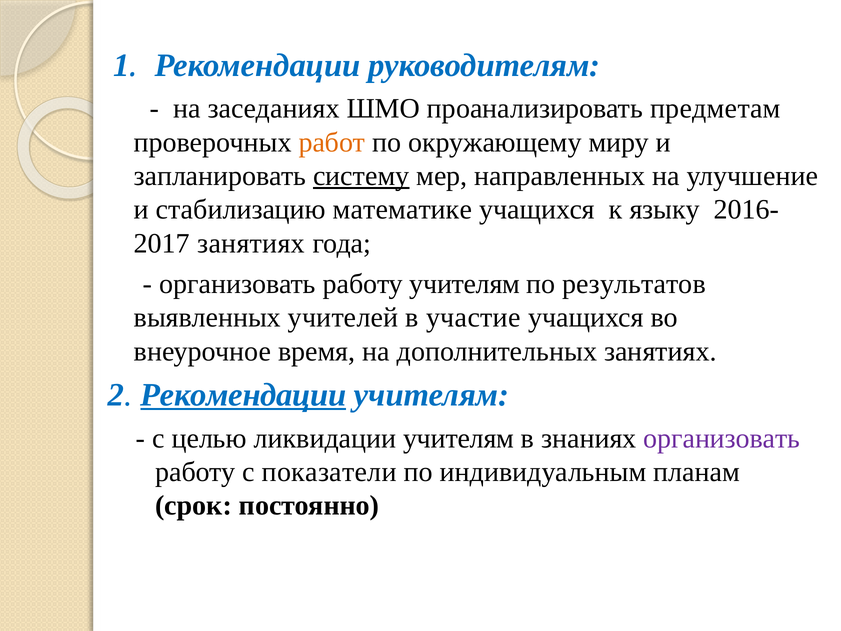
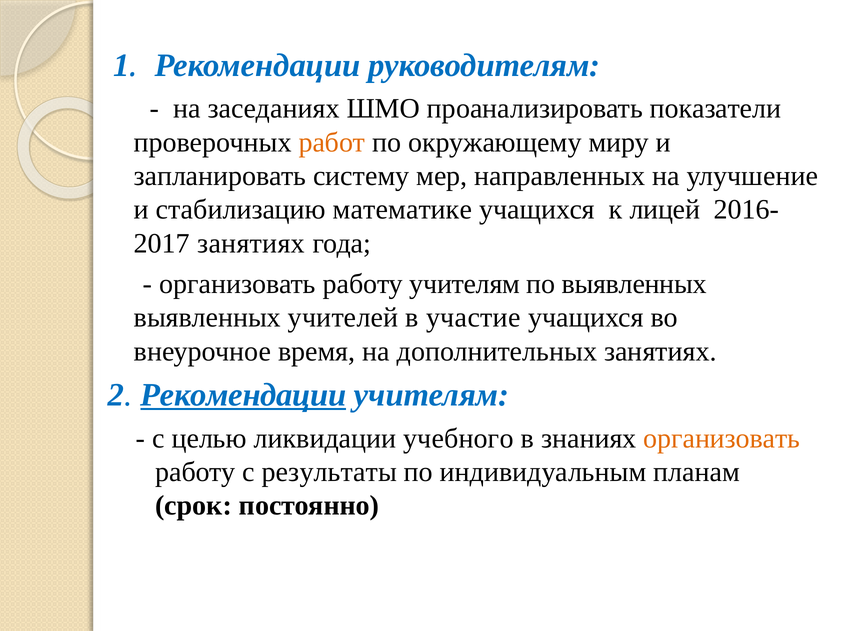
предметам: предметам -> показатели
систему underline: present -> none
языку: языку -> лицей
по результатов: результатов -> выявленных
ликвидации учителям: учителям -> учебного
организовать at (722, 438) colour: purple -> orange
показатели: показатели -> результаты
